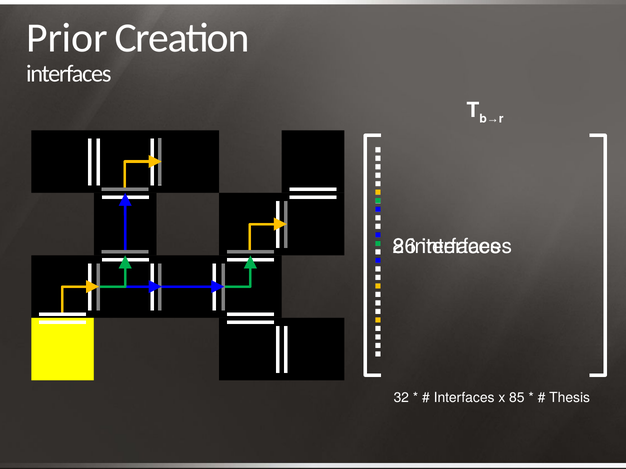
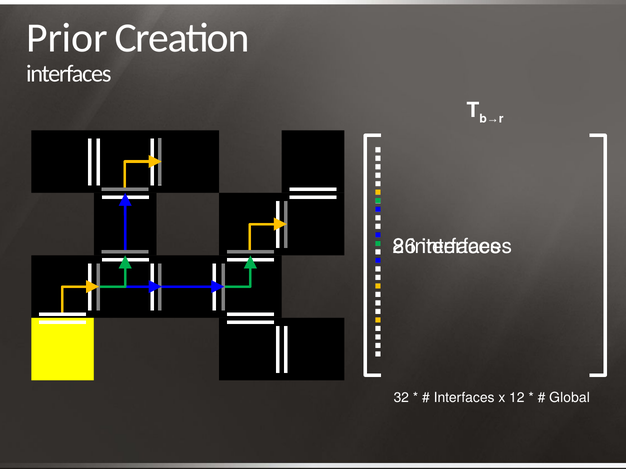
85: 85 -> 12
Thesis: Thesis -> Global
